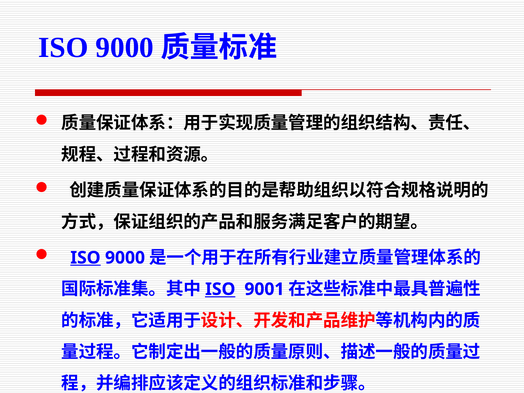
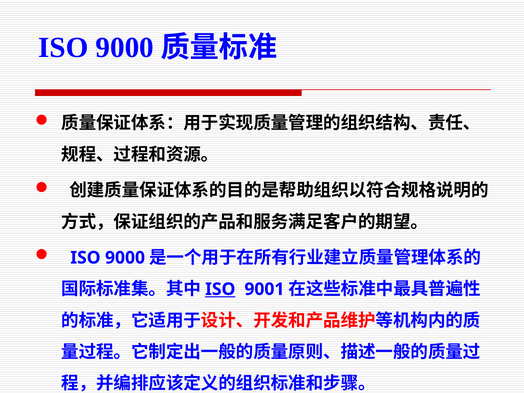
ISO at (85, 258) underline: present -> none
